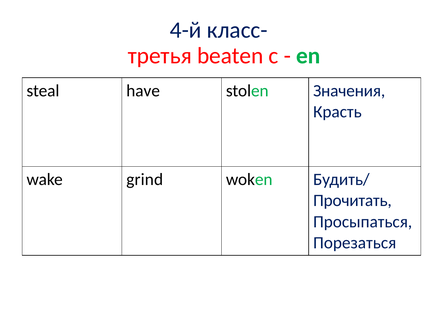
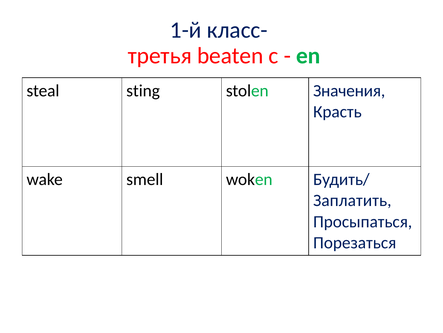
4-й: 4-й -> 1-й
have: have -> sting
grind: grind -> smell
Прочитать: Прочитать -> Заплатить
